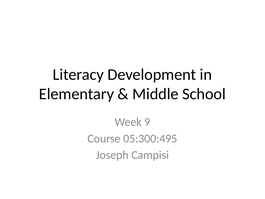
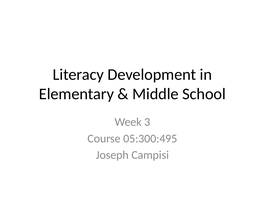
9: 9 -> 3
